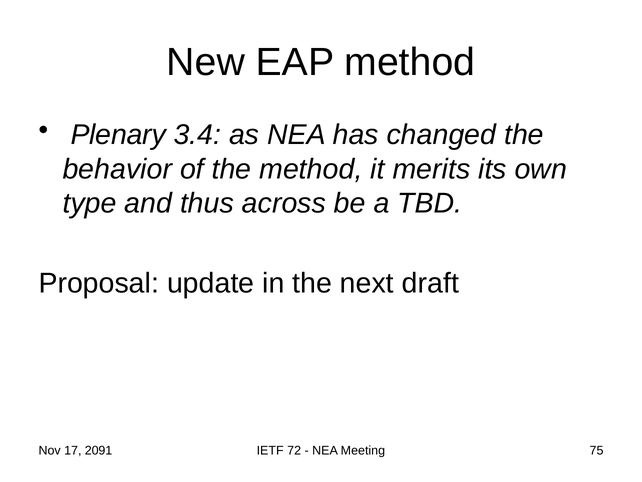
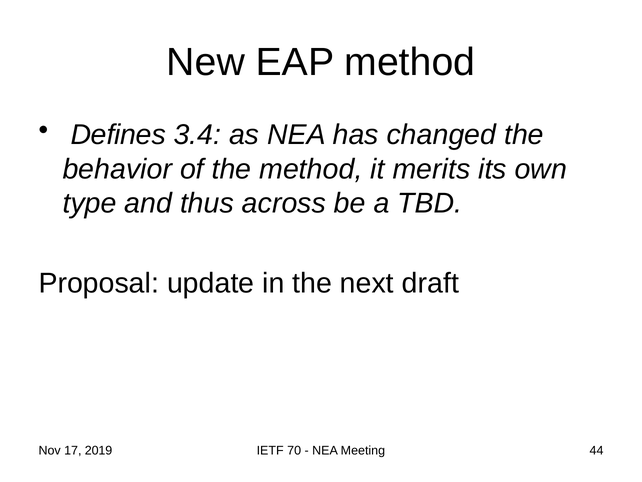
Plenary: Plenary -> Defines
2091: 2091 -> 2019
72: 72 -> 70
75: 75 -> 44
